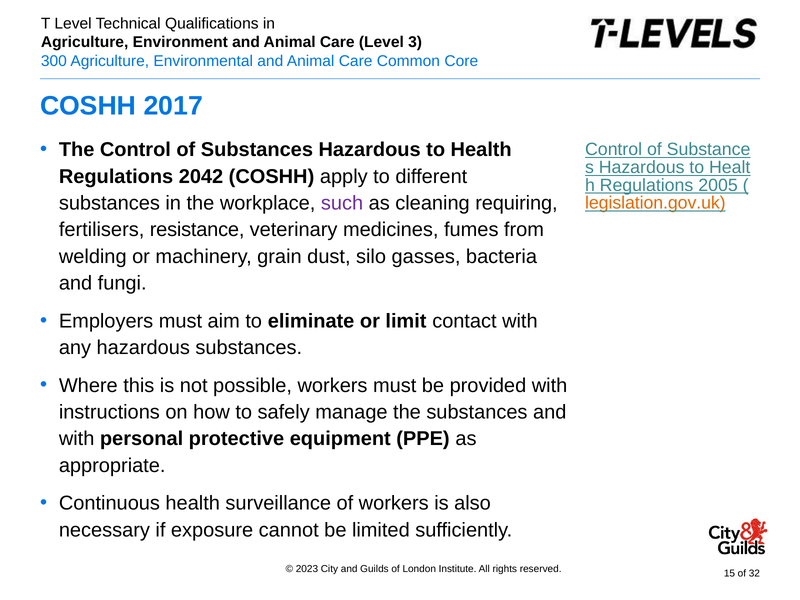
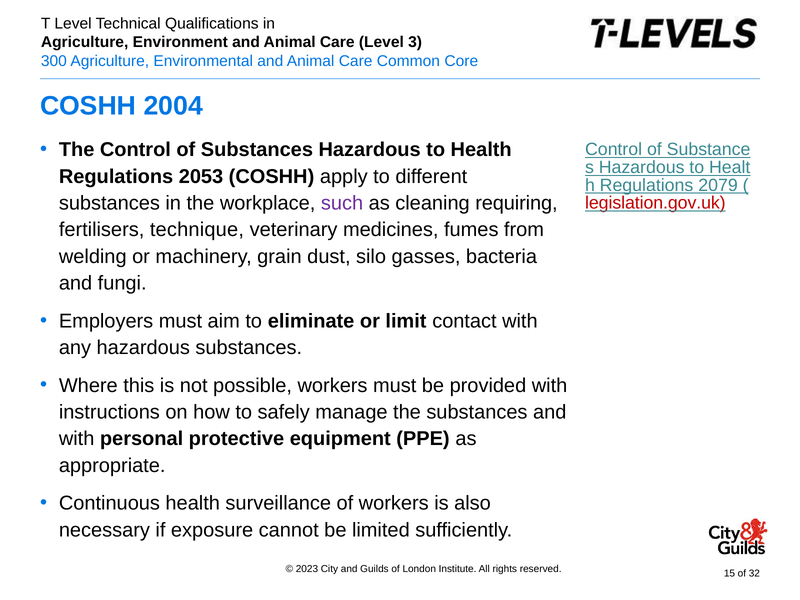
2017: 2017 -> 2004
2042: 2042 -> 2053
2005: 2005 -> 2079
legislation.gov.uk colour: orange -> red
resistance: resistance -> technique
